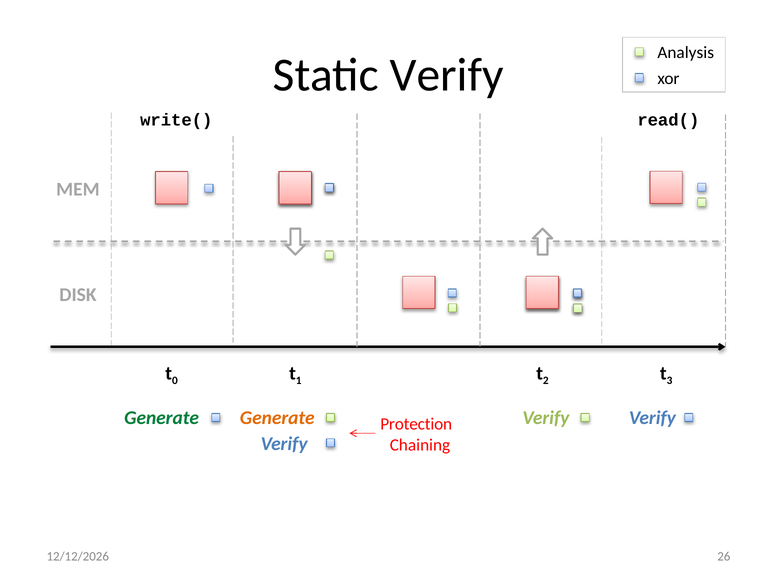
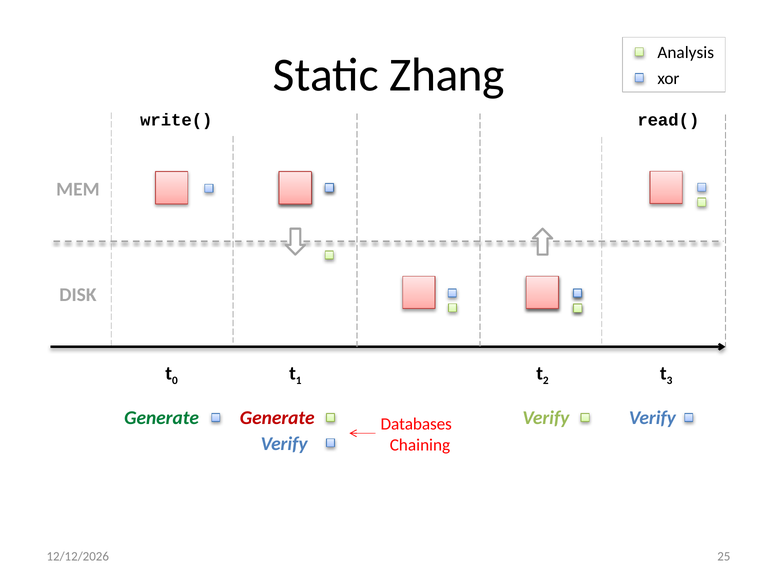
Static Verify: Verify -> Zhang
Generate at (277, 417) colour: orange -> red
Protection: Protection -> Databases
26: 26 -> 25
